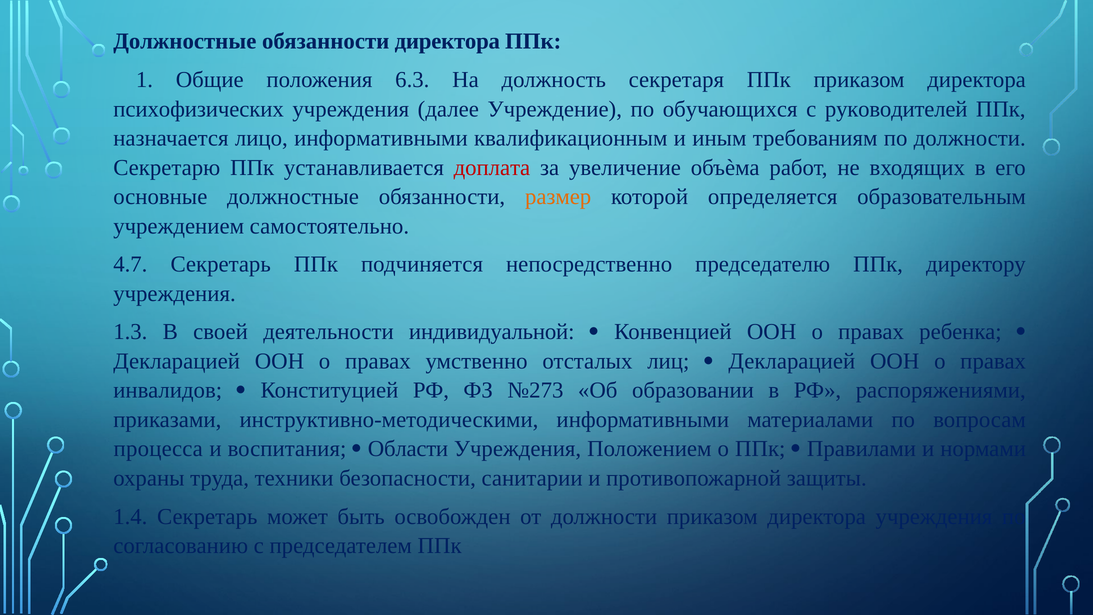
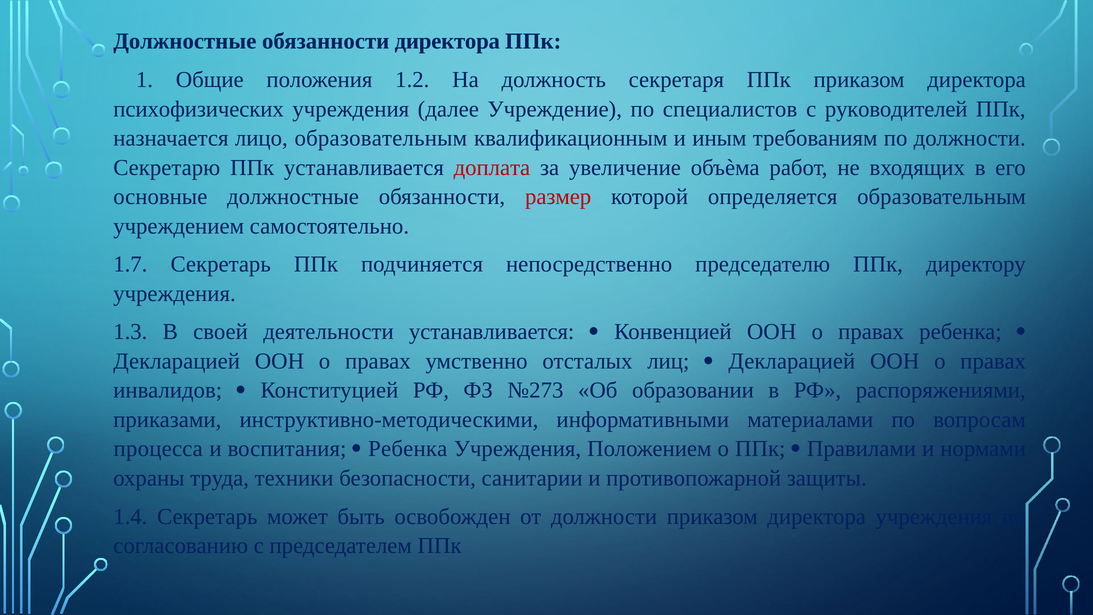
6.3: 6.3 -> 1.2
обучающихся: обучающихся -> специалистов
лицо информативными: информативными -> образовательным
размер colour: orange -> red
4.7: 4.7 -> 1.7
деятельности индивидуальной: индивидуальной -> устанавливается
Области at (408, 449): Области -> Ребенка
